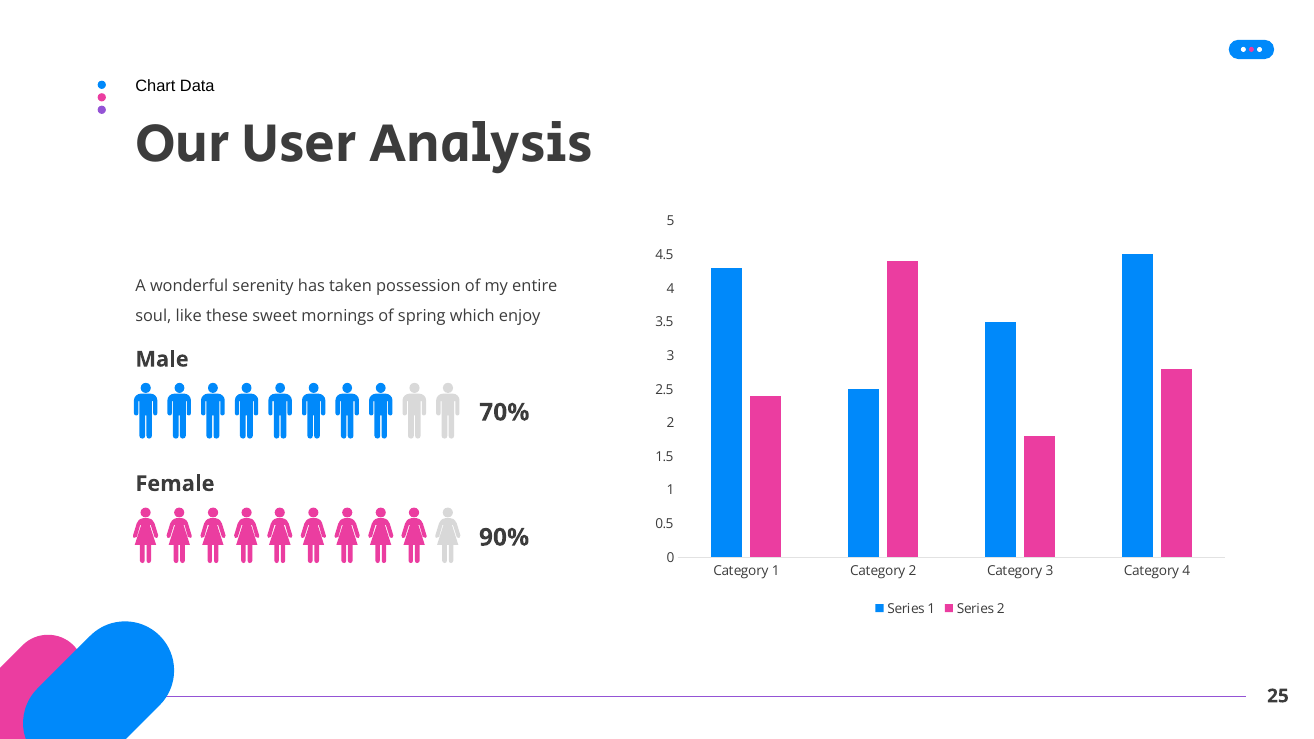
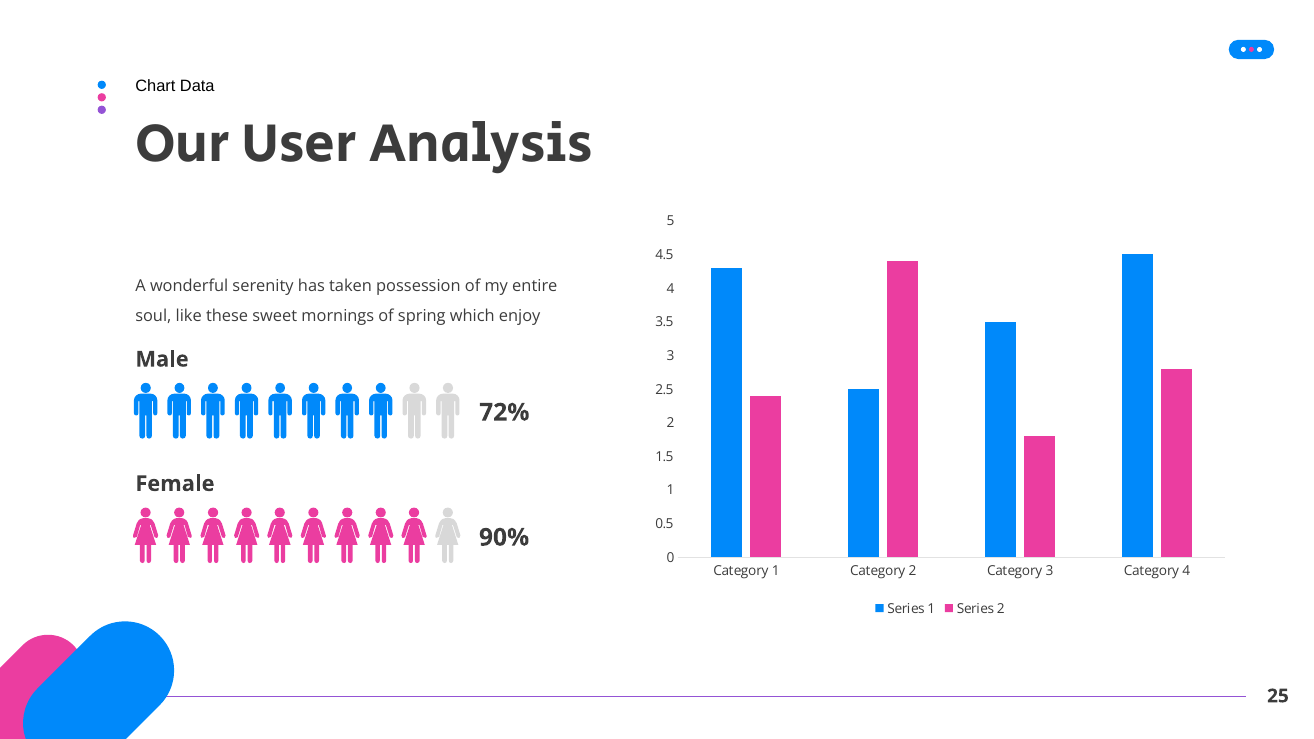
70%: 70% -> 72%
